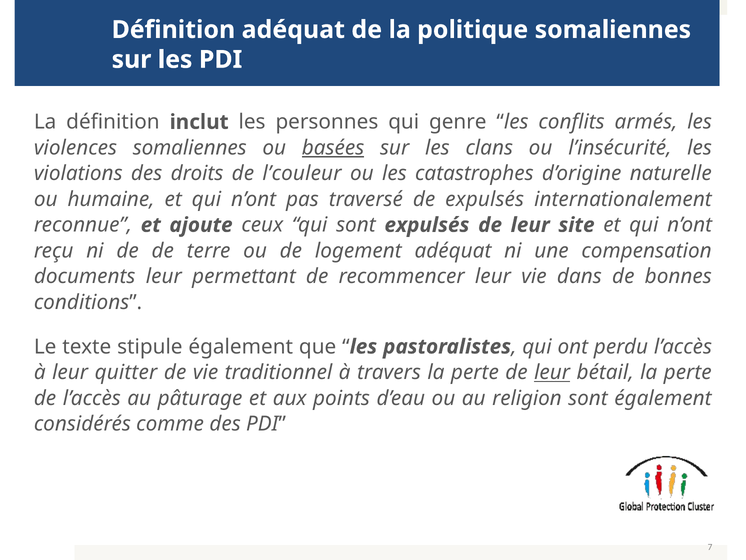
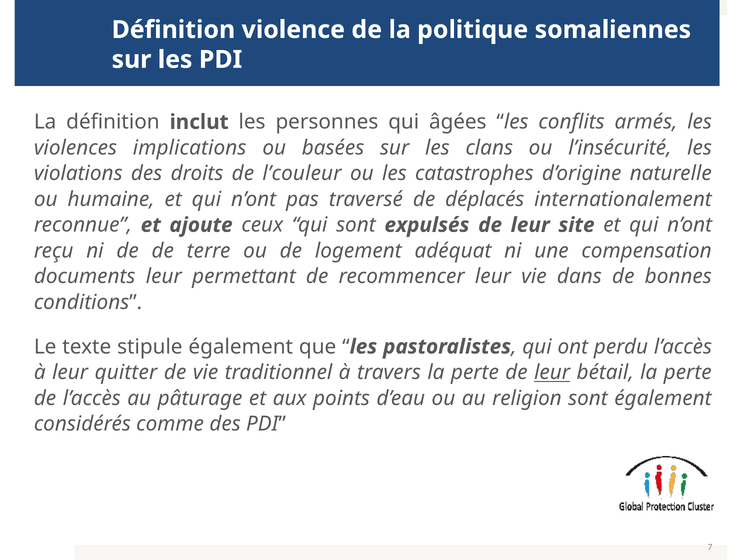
Définition adéquat: adéquat -> violence
genre: genre -> âgées
violences somaliennes: somaliennes -> implications
basées underline: present -> none
de expulsés: expulsés -> déplacés
